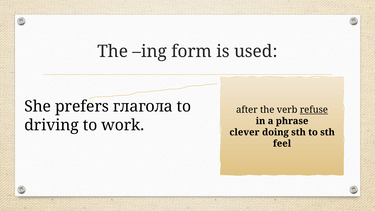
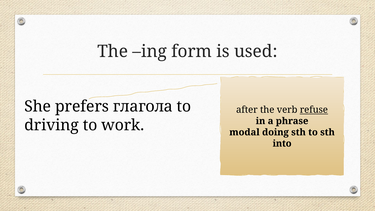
clever: clever -> modal
feel: feel -> into
